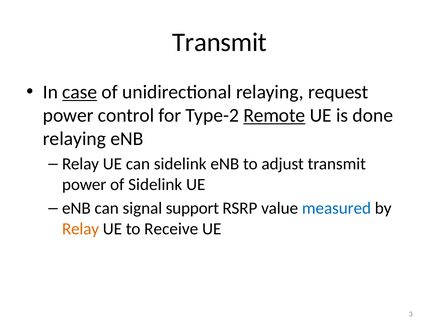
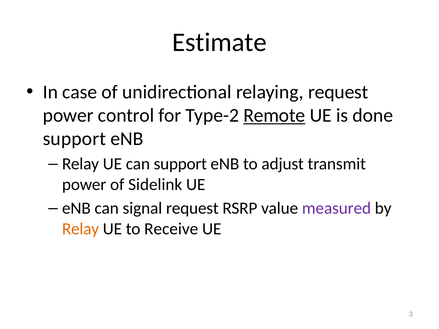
Transmit at (220, 42): Transmit -> Estimate
case underline: present -> none
relaying at (74, 139): relaying -> support
can sidelink: sidelink -> support
signal support: support -> request
measured colour: blue -> purple
